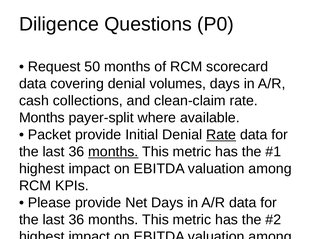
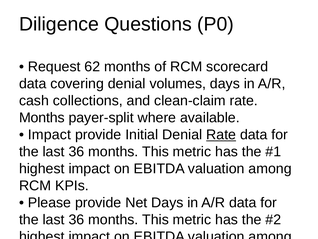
50: 50 -> 62
Packet at (49, 135): Packet -> Impact
months at (113, 152) underline: present -> none
